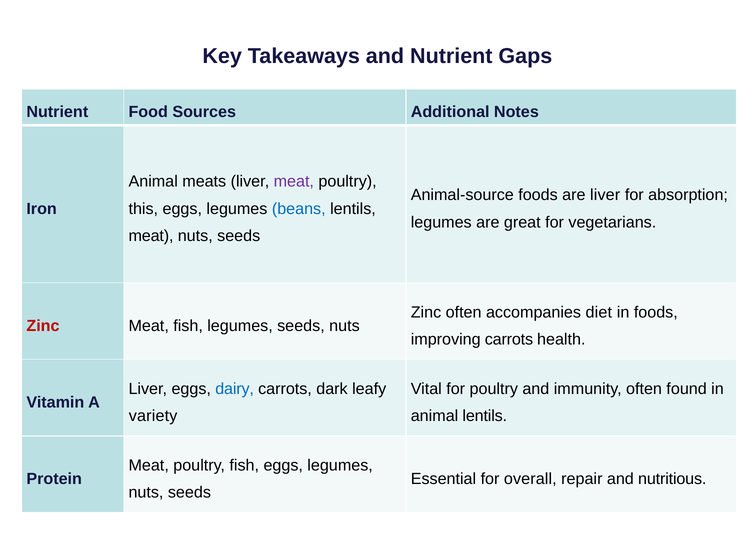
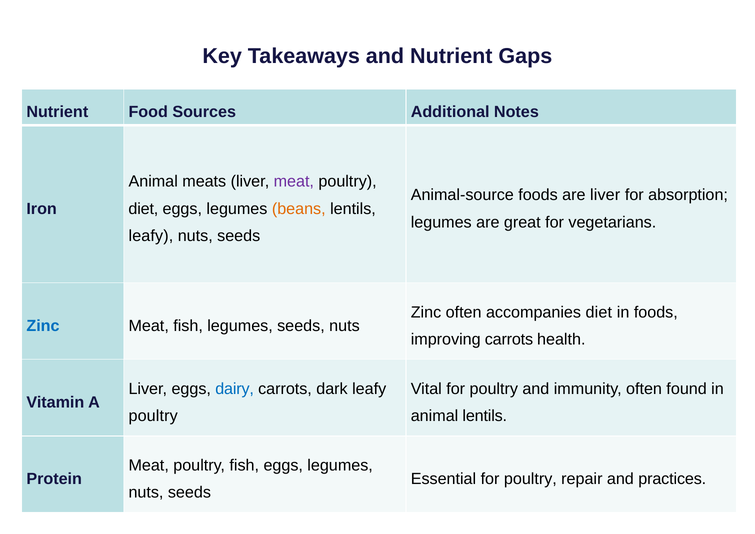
this at (143, 209): this -> diet
beans colour: blue -> orange
meat at (151, 236): meat -> leafy
Zinc at (43, 326) colour: red -> blue
variety at (153, 416): variety -> poultry
Essential for overall: overall -> poultry
nutritious: nutritious -> practices
